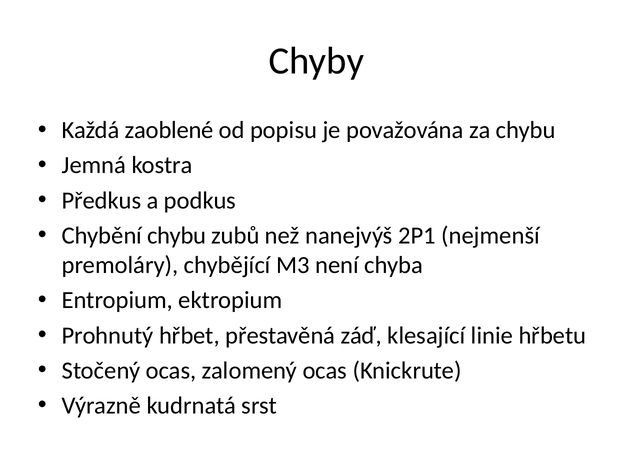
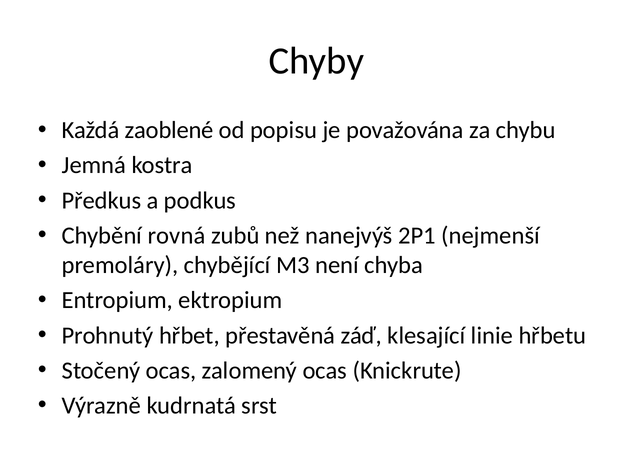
Chybění chybu: chybu -> rovná
